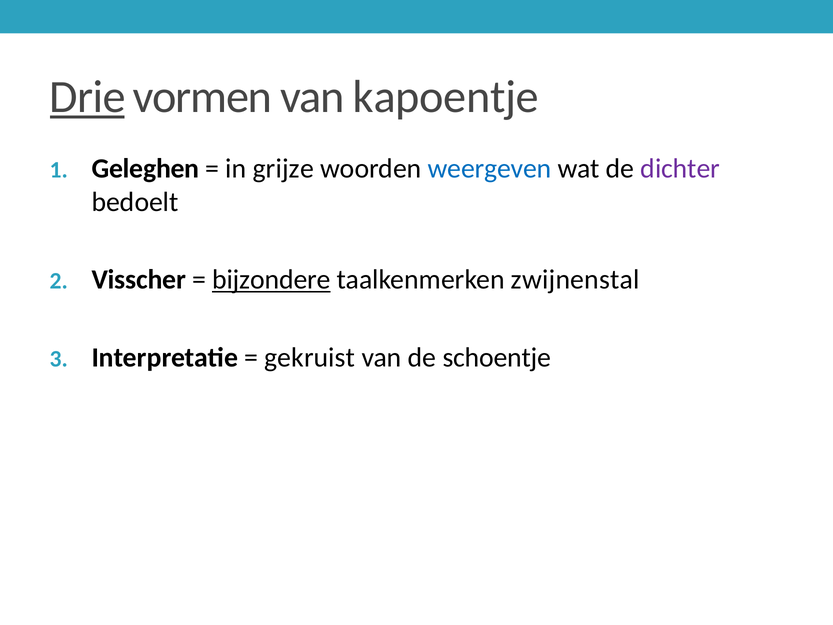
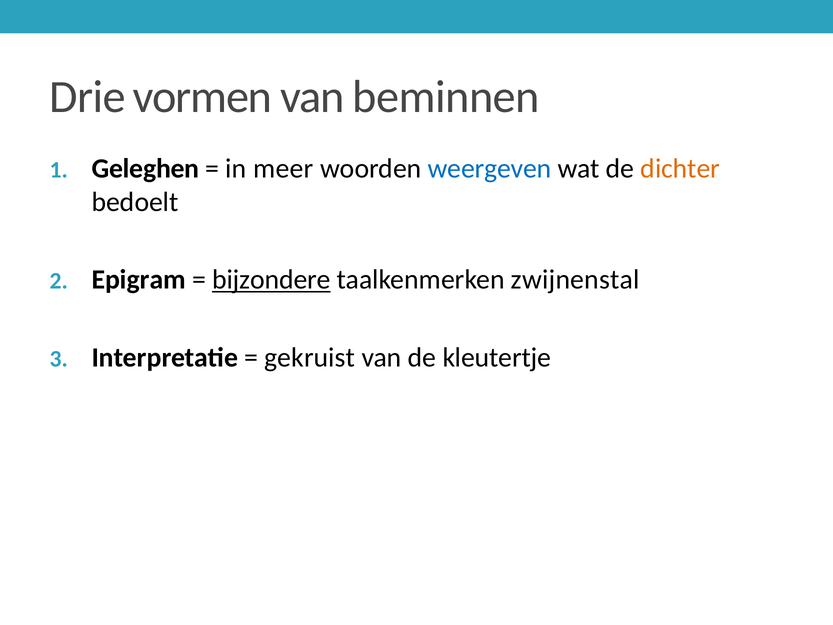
Drie underline: present -> none
kapoentje: kapoentje -> beminnen
grijze: grijze -> meer
dichter colour: purple -> orange
Visscher: Visscher -> Epigram
schoentje: schoentje -> kleutertje
